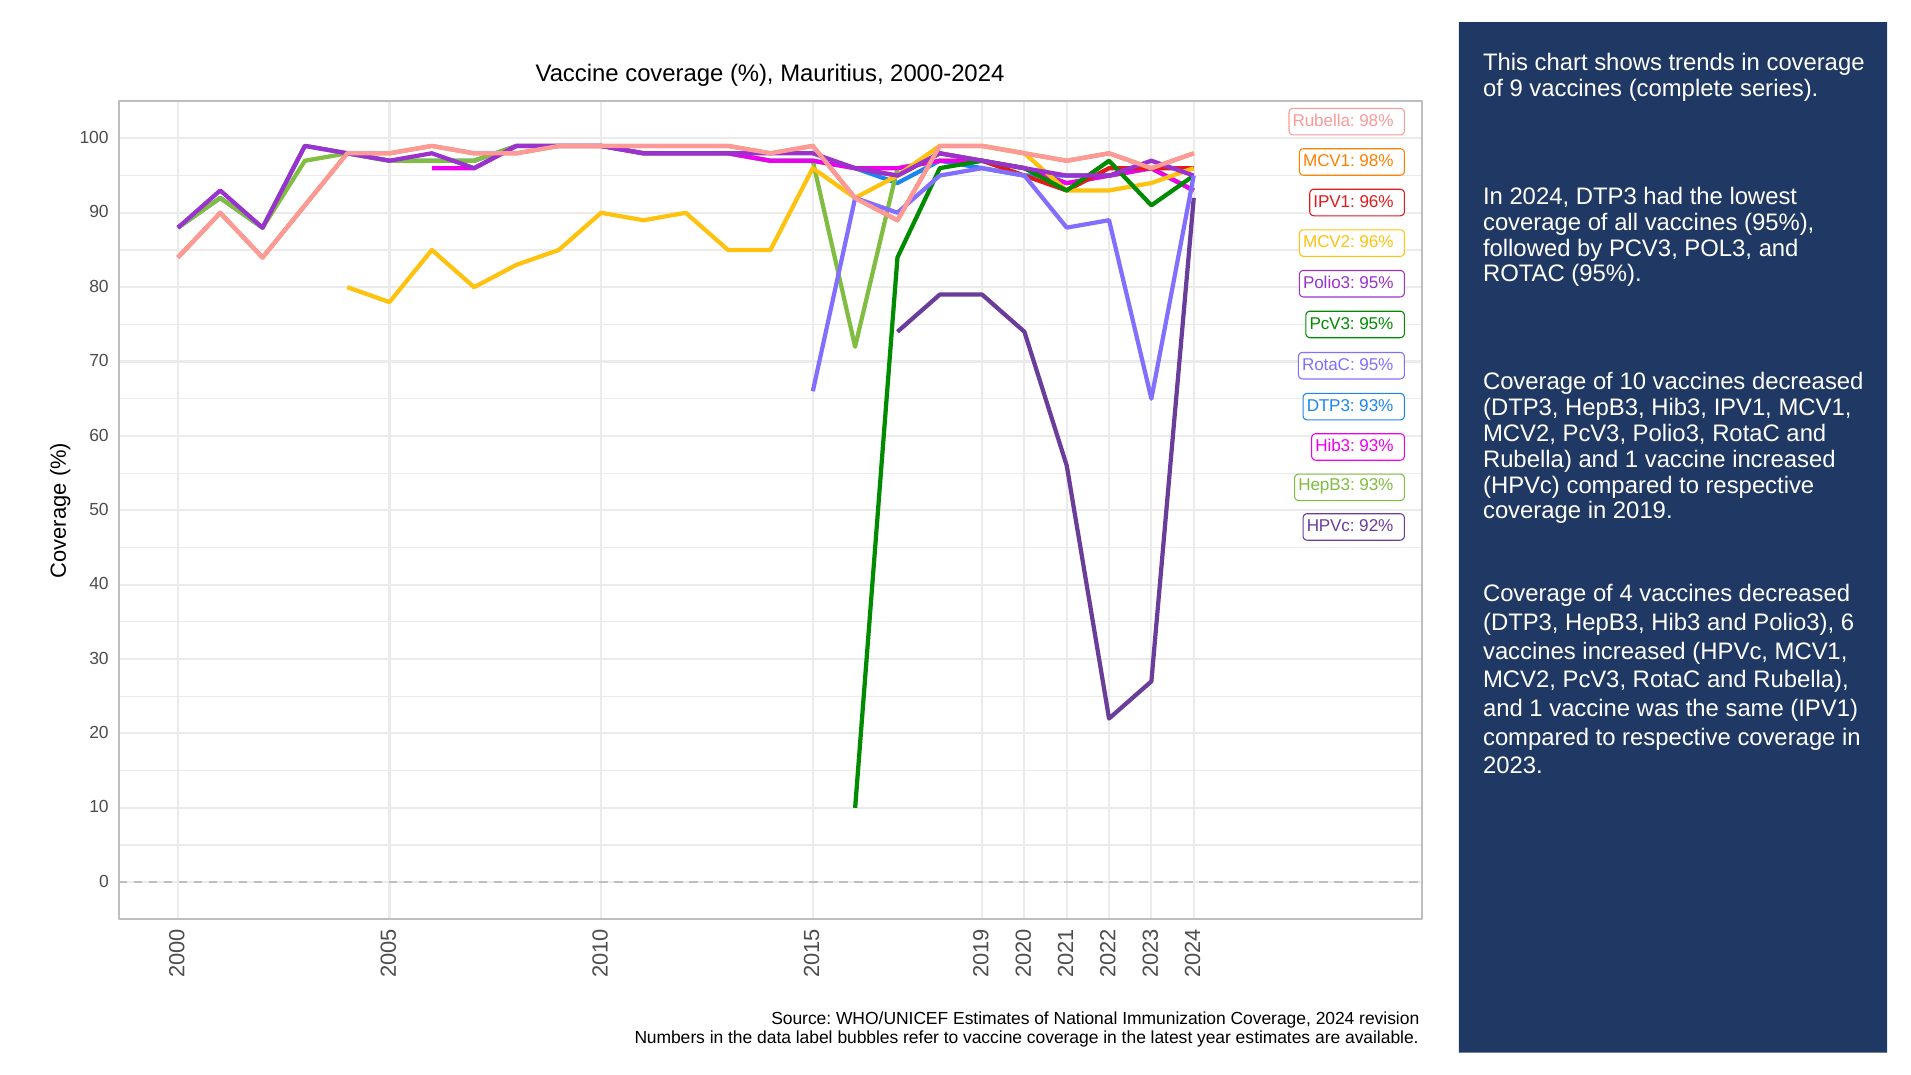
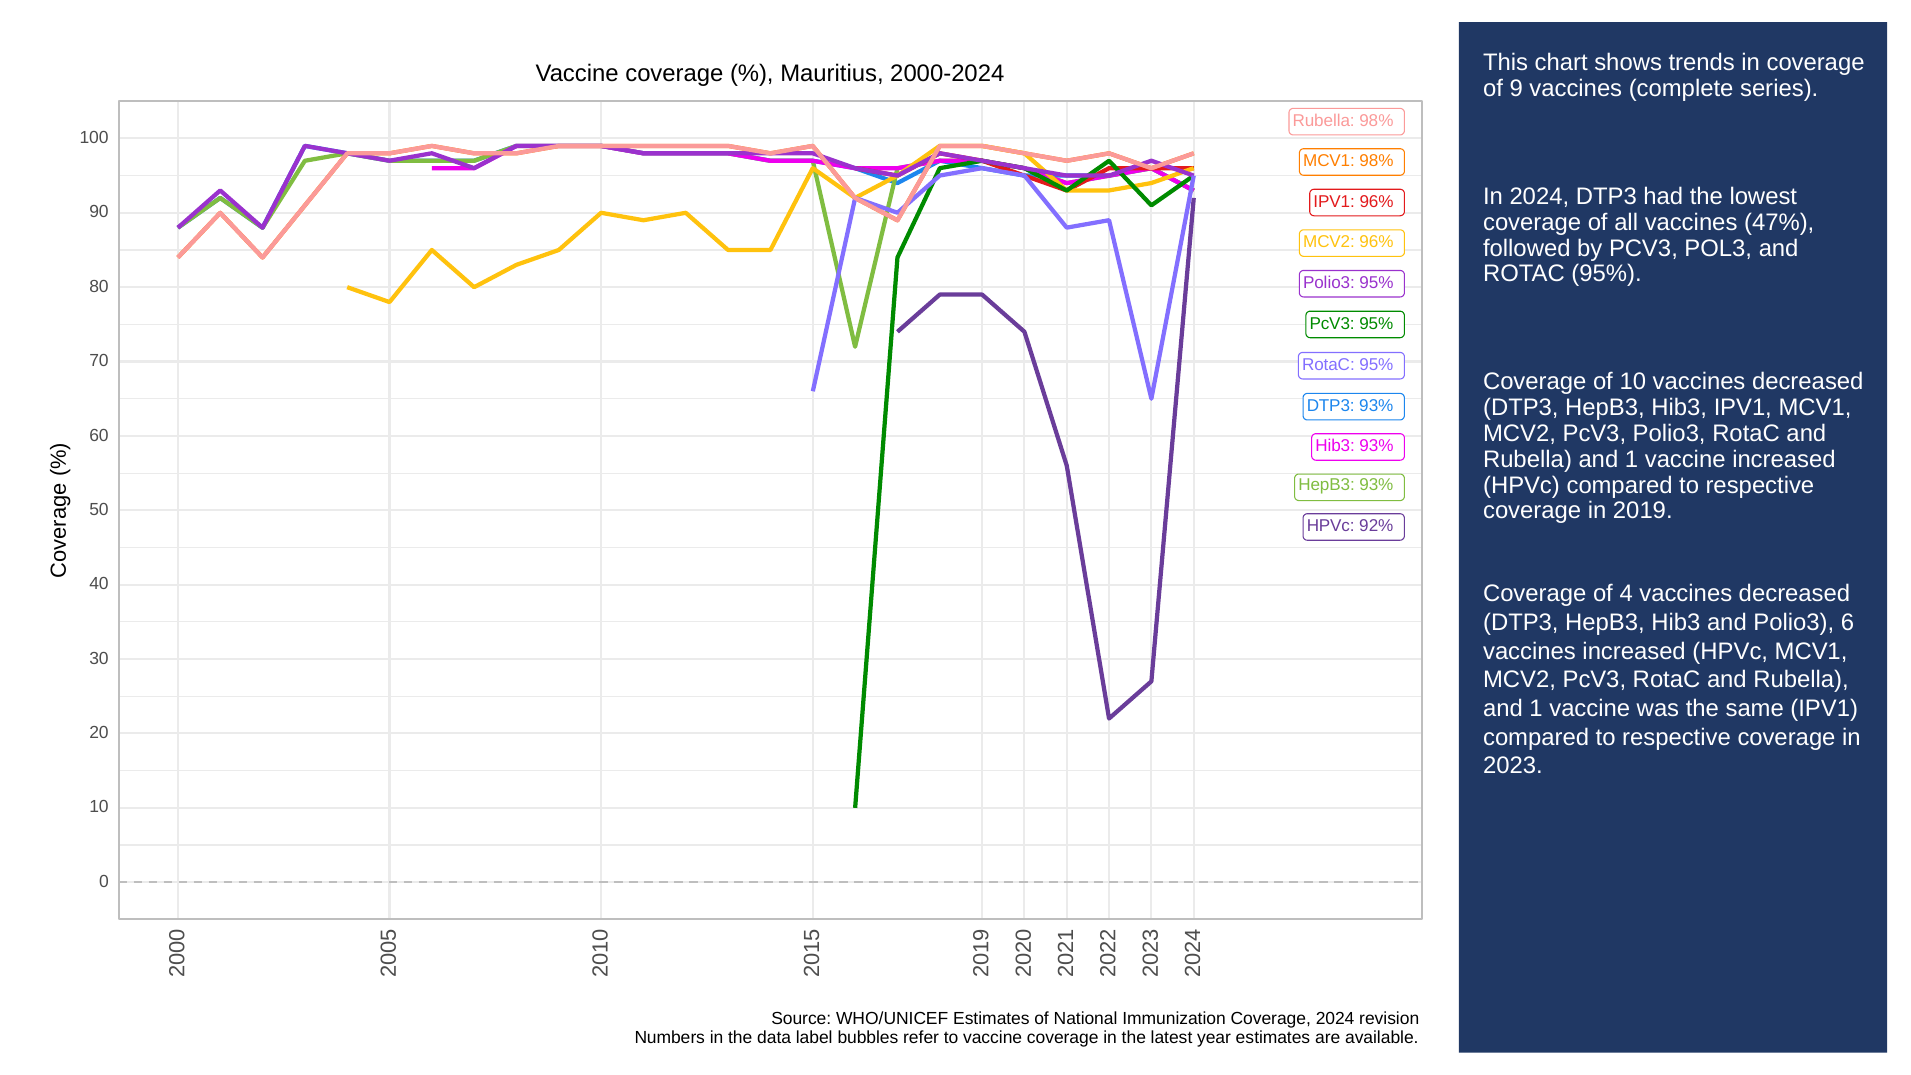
vaccines 95%: 95% -> 47%
